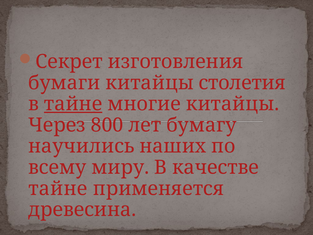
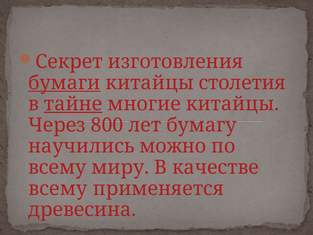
бумаги underline: none -> present
наших: наших -> можно
тайне at (58, 188): тайне -> всему
